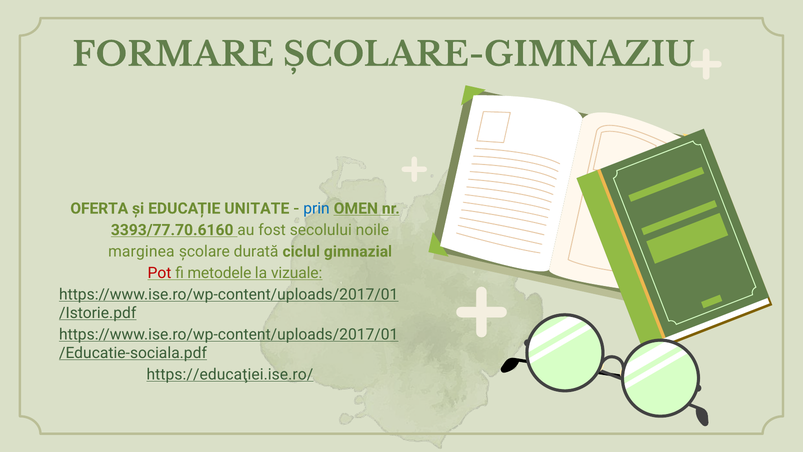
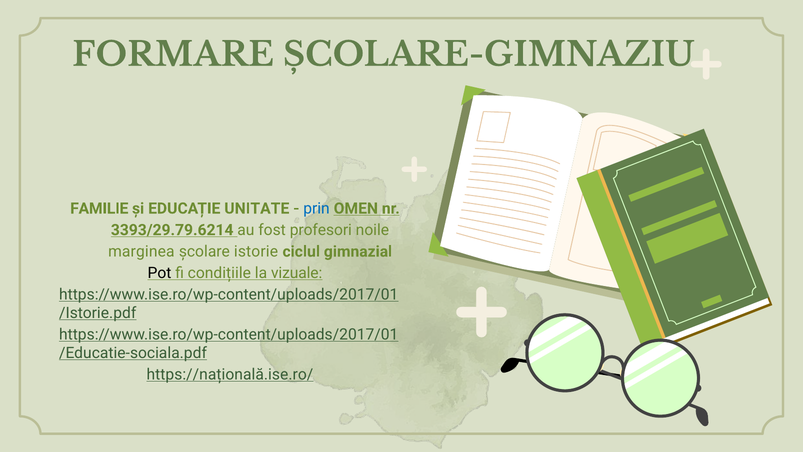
OFERTA: OFERTA -> FAMILIE
3393/77.70.6160: 3393/77.70.6160 -> 3393/29.79.6214
secolului: secolului -> profesori
durată: durată -> istorie
Pot colour: red -> black
metodele: metodele -> condițiile
https://educaţiei.ise.ro/: https://educaţiei.ise.ro/ -> https://națională.ise.ro/
